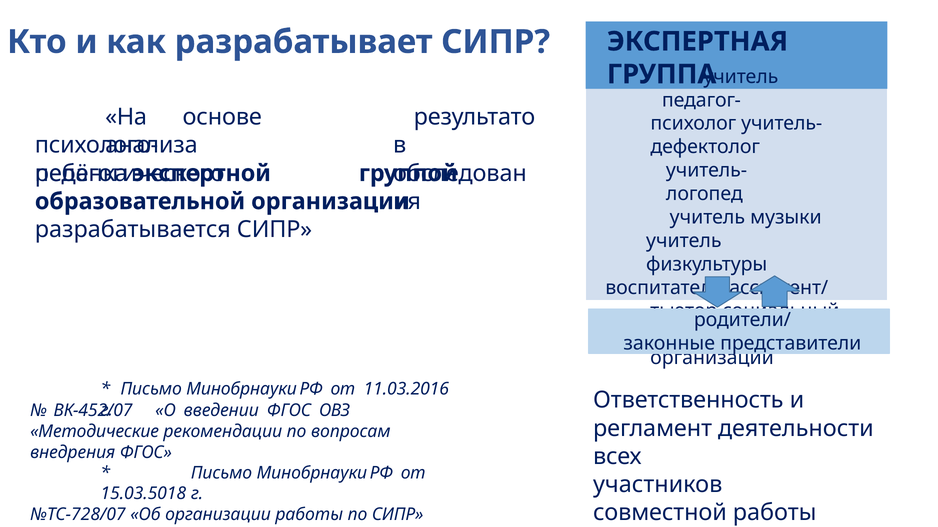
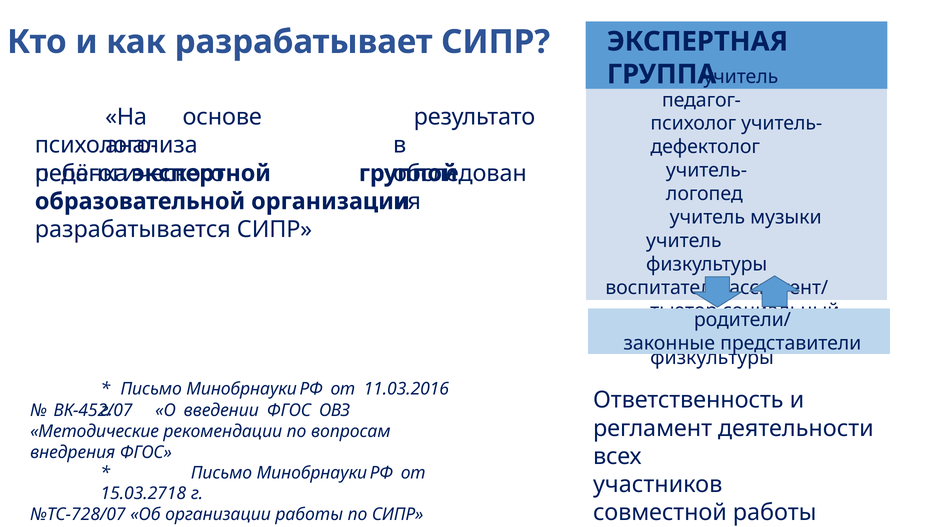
организации at (712, 358): организации -> физкультуры
15.03.5018: 15.03.5018 -> 15.03.2718
